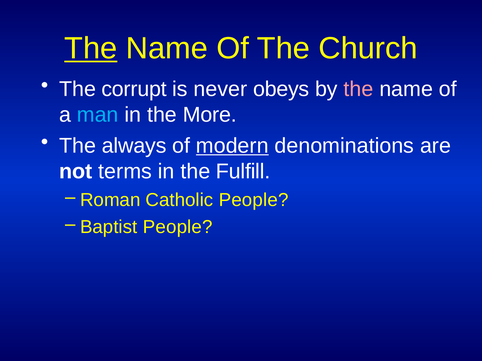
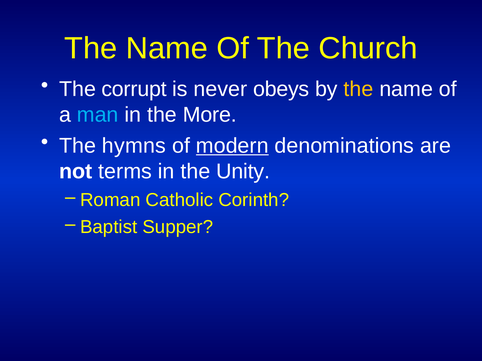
The at (91, 48) underline: present -> none
the at (358, 89) colour: pink -> yellow
always: always -> hymns
Fulfill: Fulfill -> Unity
Catholic People: People -> Corinth
Baptist People: People -> Supper
